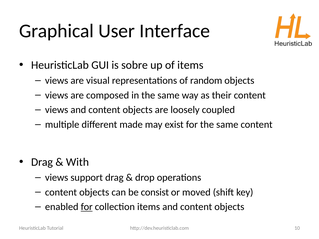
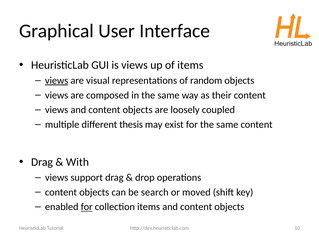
is sobre: sobre -> views
views at (57, 81) underline: none -> present
made: made -> thesis
consist: consist -> search
